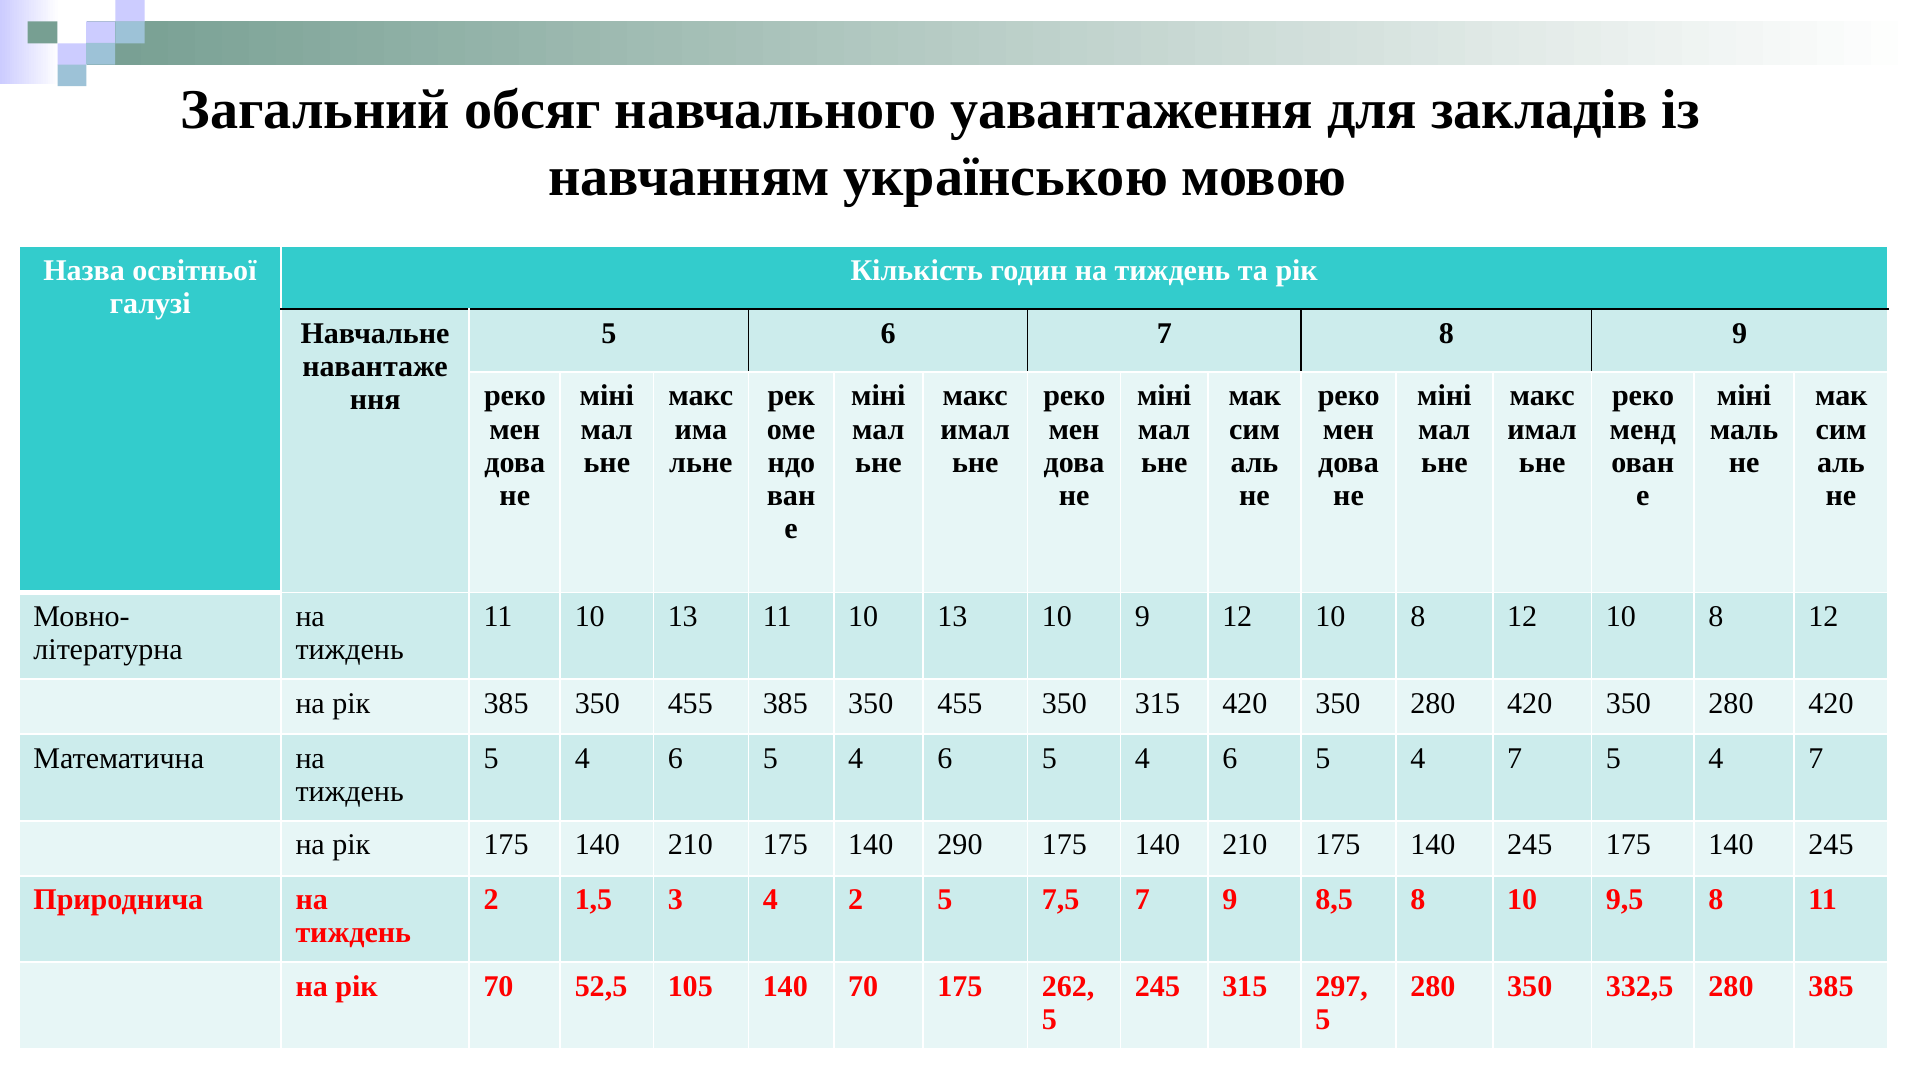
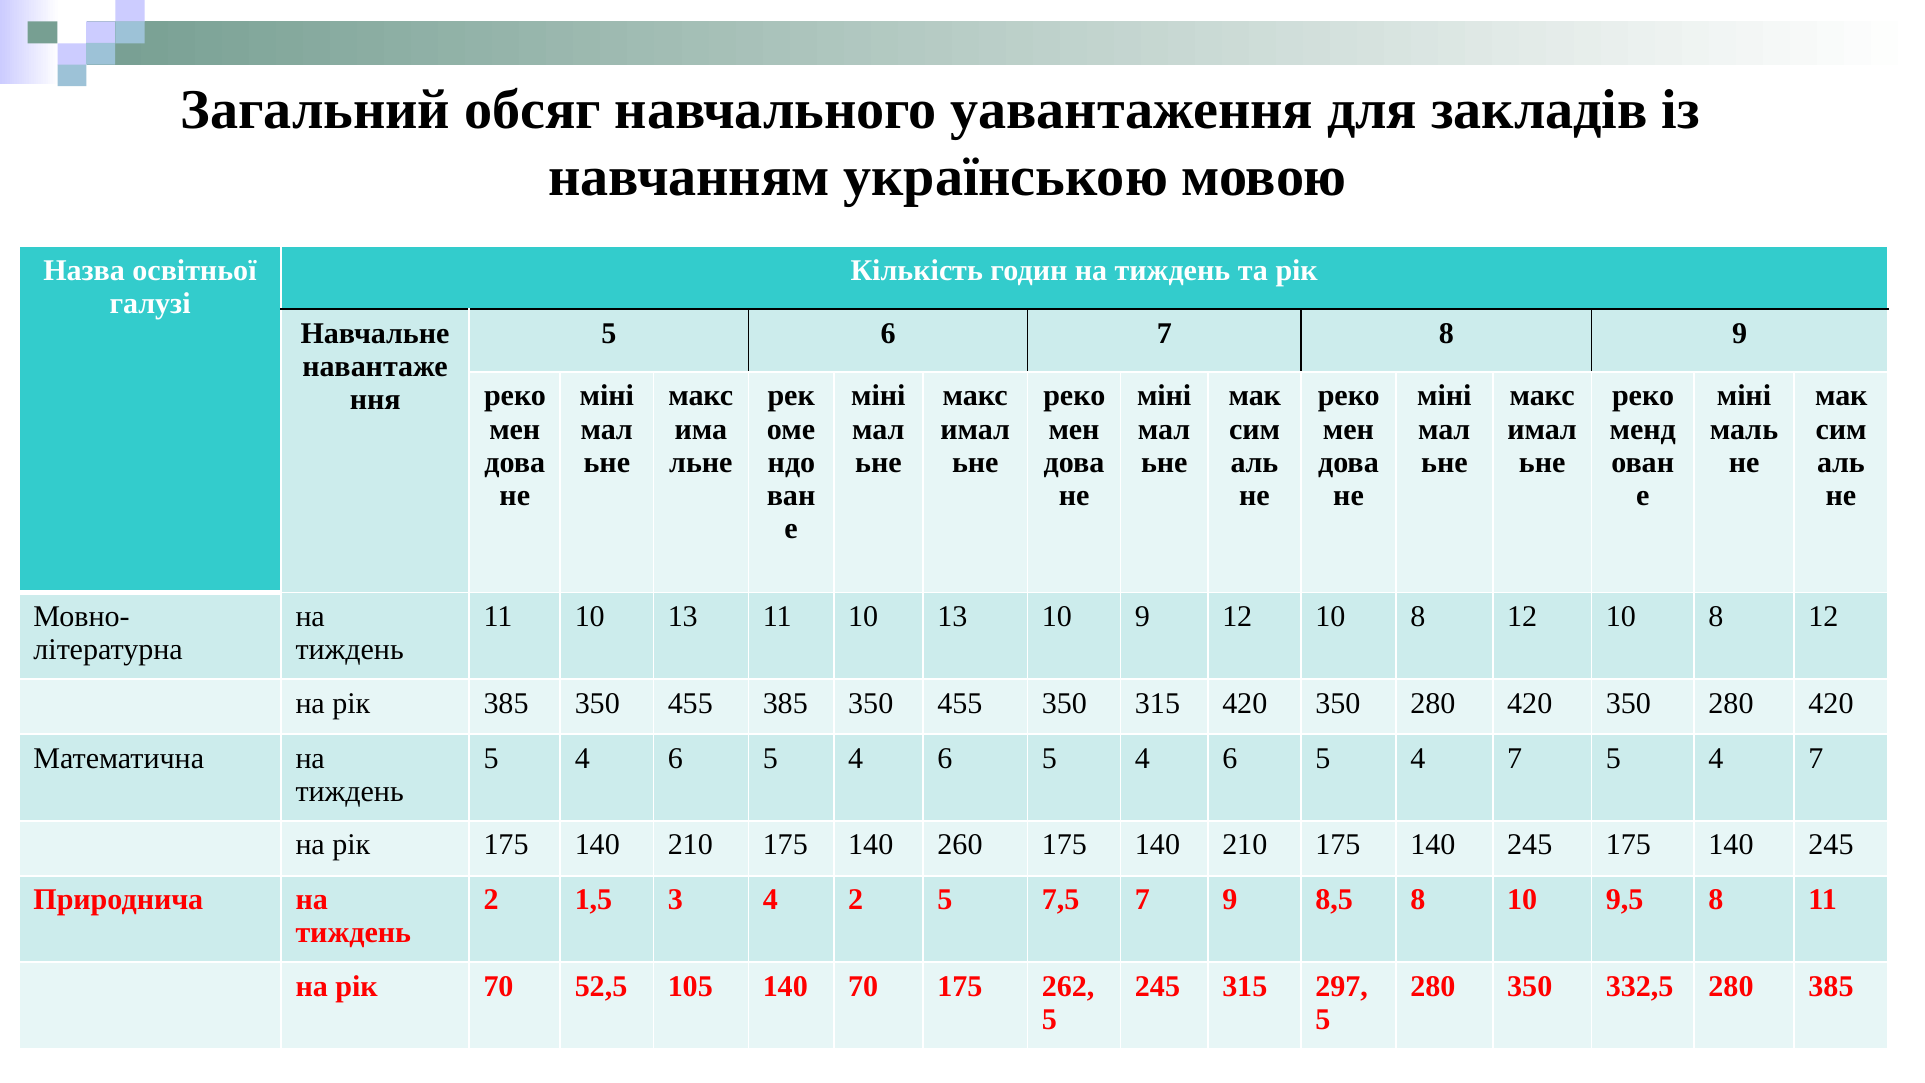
290: 290 -> 260
